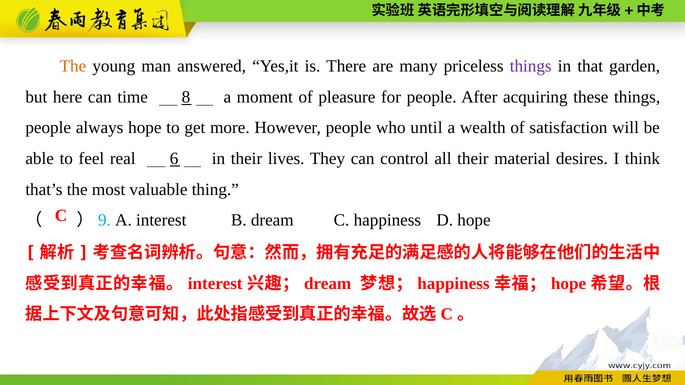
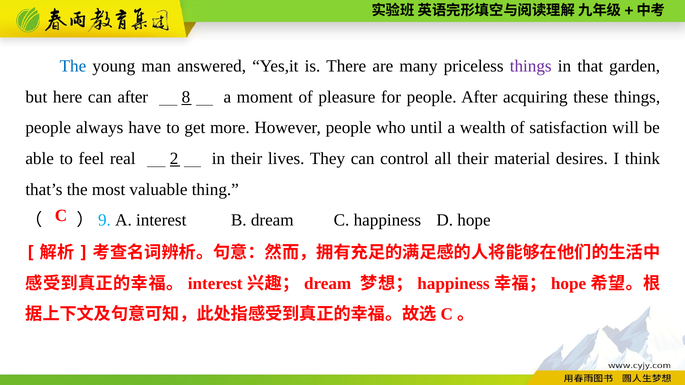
The at (73, 66) colour: orange -> blue
can time: time -> after
always hope: hope -> have
6: 6 -> 2
